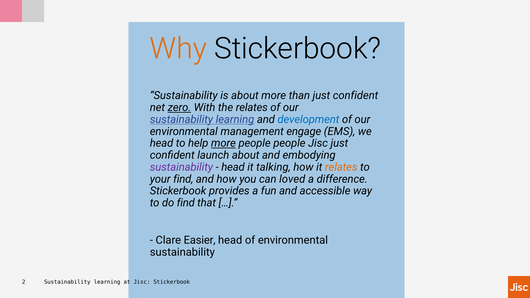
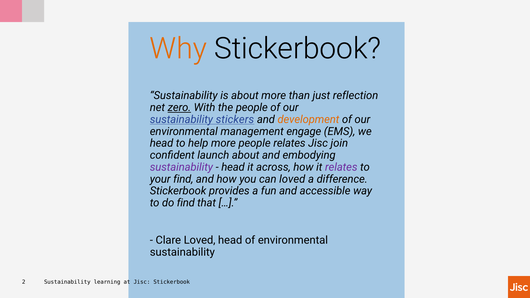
than just confident: confident -> reflection
the relates: relates -> people
learning at (235, 120): learning -> stickers
development colour: blue -> orange
more at (223, 143) underline: present -> none
people people: people -> relates
Jisc just: just -> join
talking: talking -> across
relates at (341, 167) colour: orange -> purple
Clare Easier: Easier -> Loved
